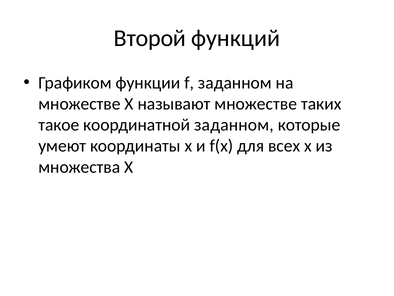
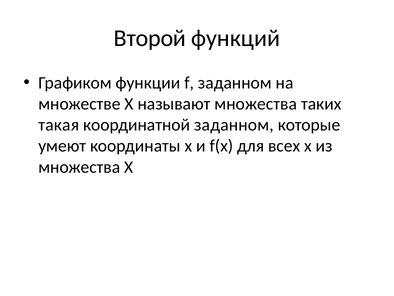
называют множестве: множестве -> множества
такое: такое -> такая
